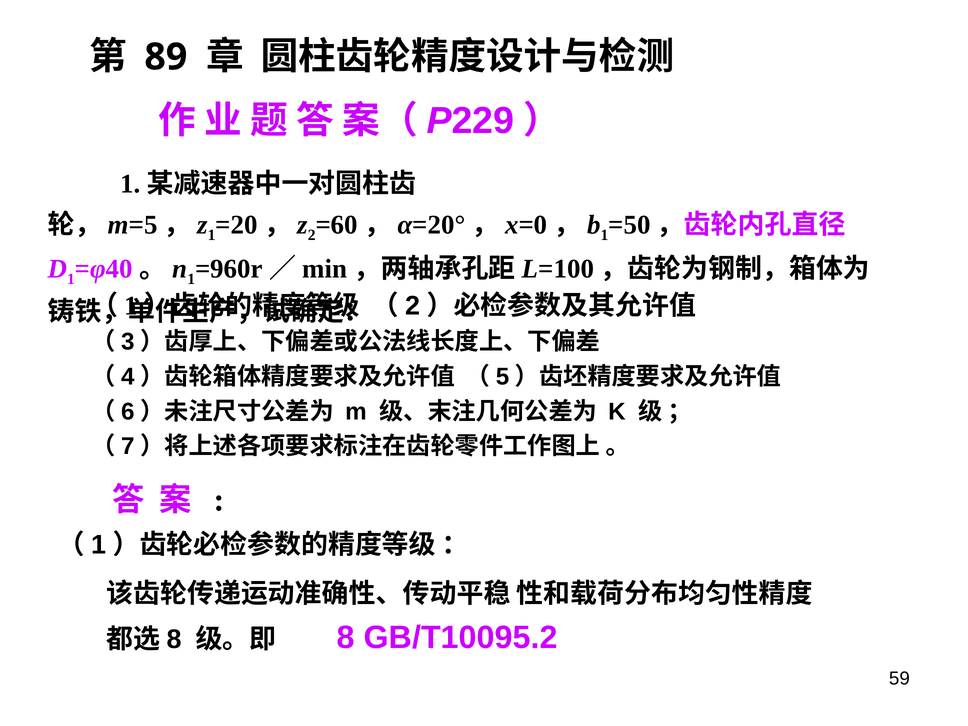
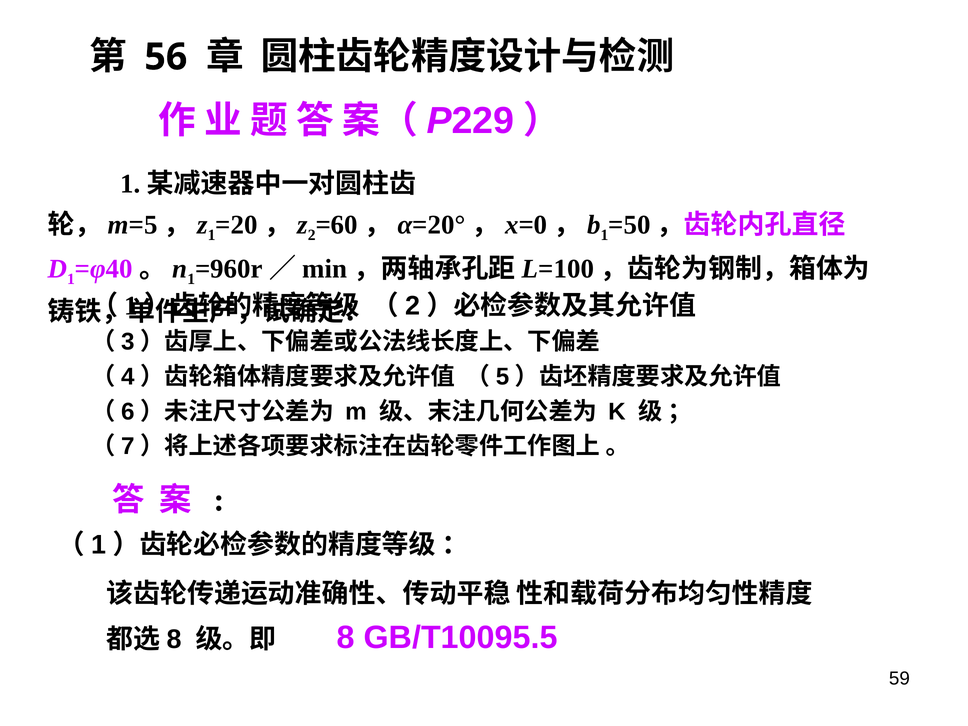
89: 89 -> 56
GB/T10095.2: GB/T10095.2 -> GB/T10095.5
